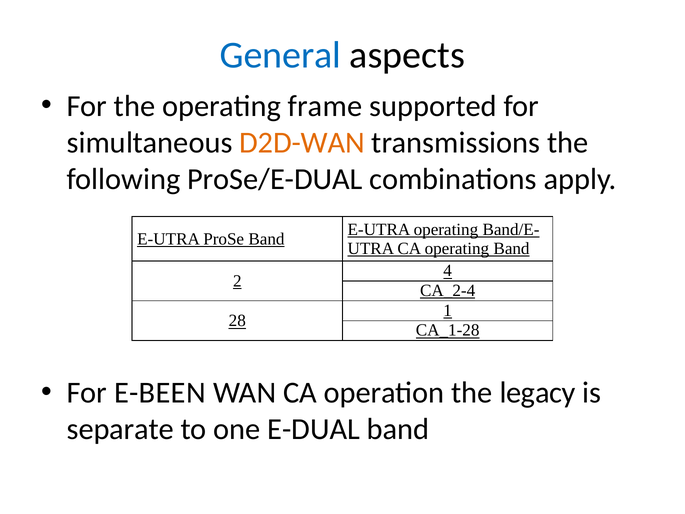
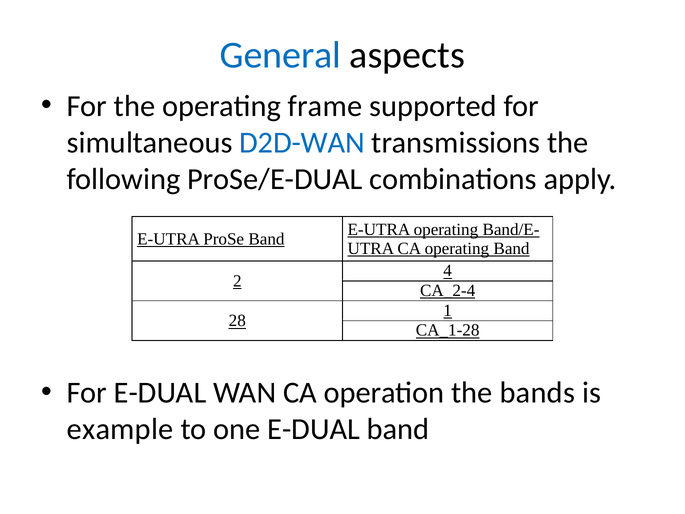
D2D-WAN colour: orange -> blue
For E-BEEN: E-BEEN -> E-DUAL
legacy: legacy -> bands
separate: separate -> example
